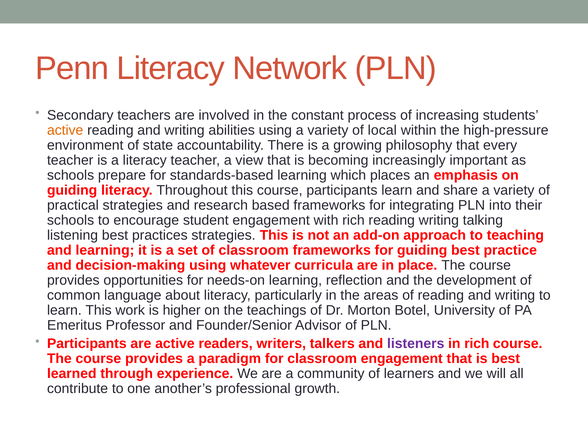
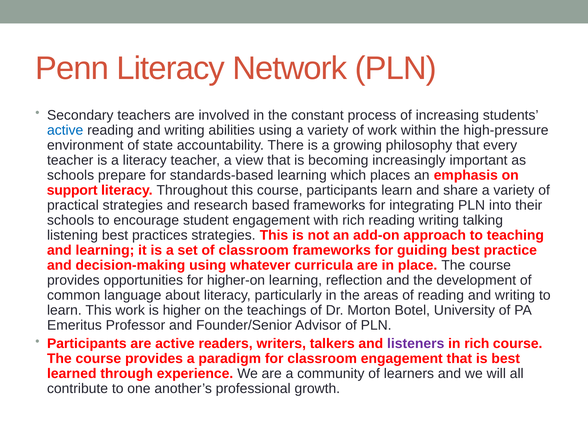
active at (65, 130) colour: orange -> blue
of local: local -> work
guiding at (72, 190): guiding -> support
needs-on: needs-on -> higher-on
